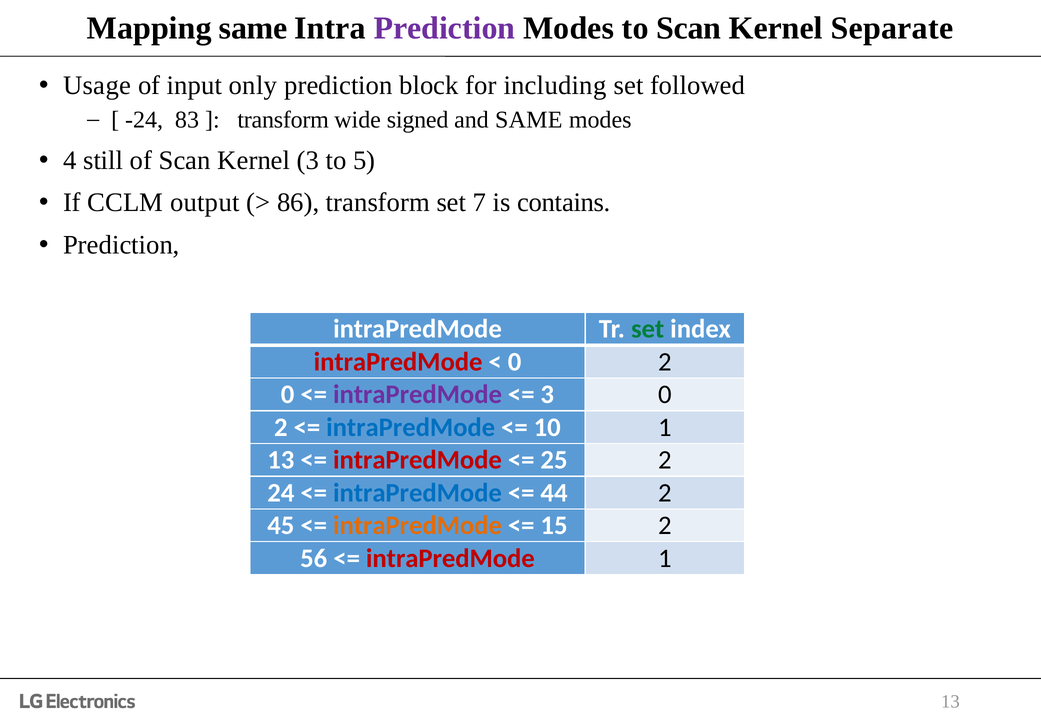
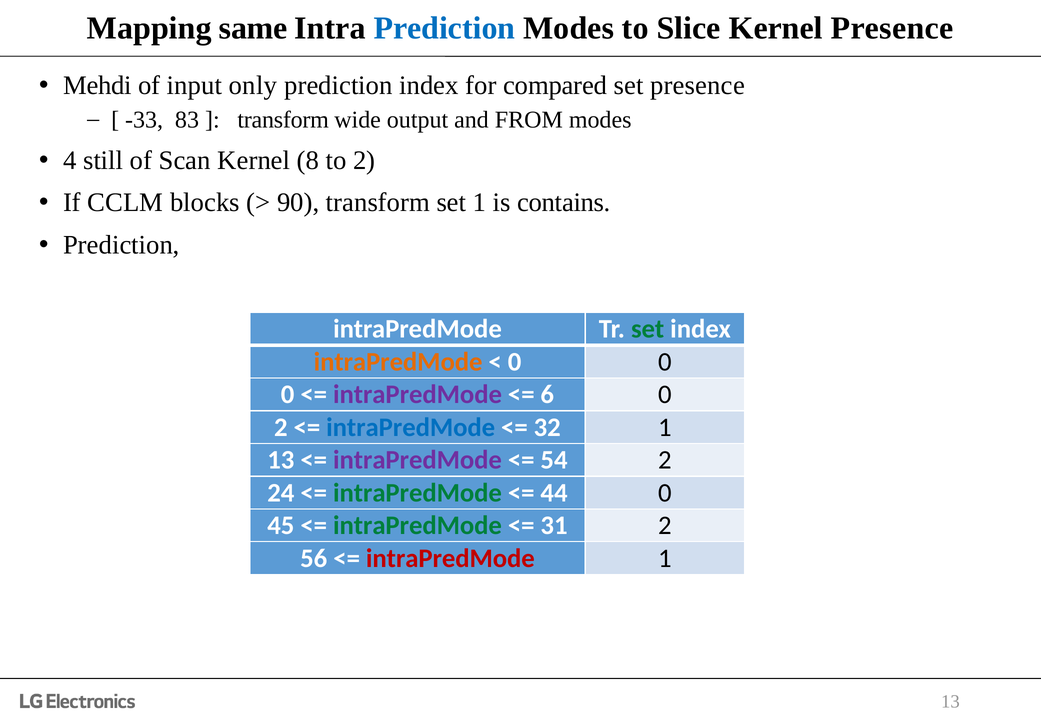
Prediction at (444, 28) colour: purple -> blue
to Scan: Scan -> Slice
Kernel Separate: Separate -> Presence
Usage: Usage -> Mehdi
prediction block: block -> index
including: including -> compared
set followed: followed -> presence
-24: -24 -> -33
signed: signed -> output
and SAME: SAME -> FROM
Kernel 3: 3 -> 8
to 5: 5 -> 2
output: output -> blocks
86: 86 -> 90
set 7: 7 -> 1
intraPredMode at (398, 362) colour: red -> orange
2 at (665, 362): 2 -> 0
3 at (547, 394): 3 -> 6
10: 10 -> 32
intraPredMode at (417, 460) colour: red -> purple
25: 25 -> 54
intraPredMode at (417, 493) colour: blue -> green
44 2: 2 -> 0
intraPredMode at (417, 525) colour: orange -> green
15: 15 -> 31
